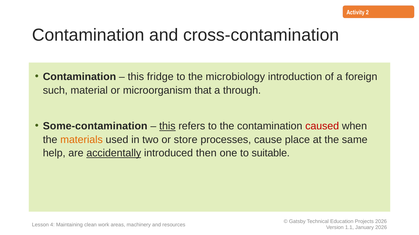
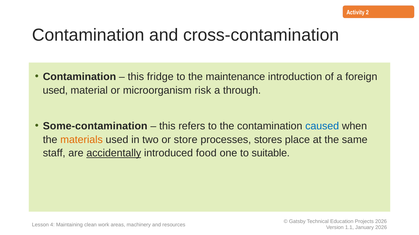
microbiology: microbiology -> maintenance
such at (55, 91): such -> used
that: that -> risk
this at (167, 126) underline: present -> none
caused colour: red -> blue
cause: cause -> stores
help: help -> staff
then: then -> food
